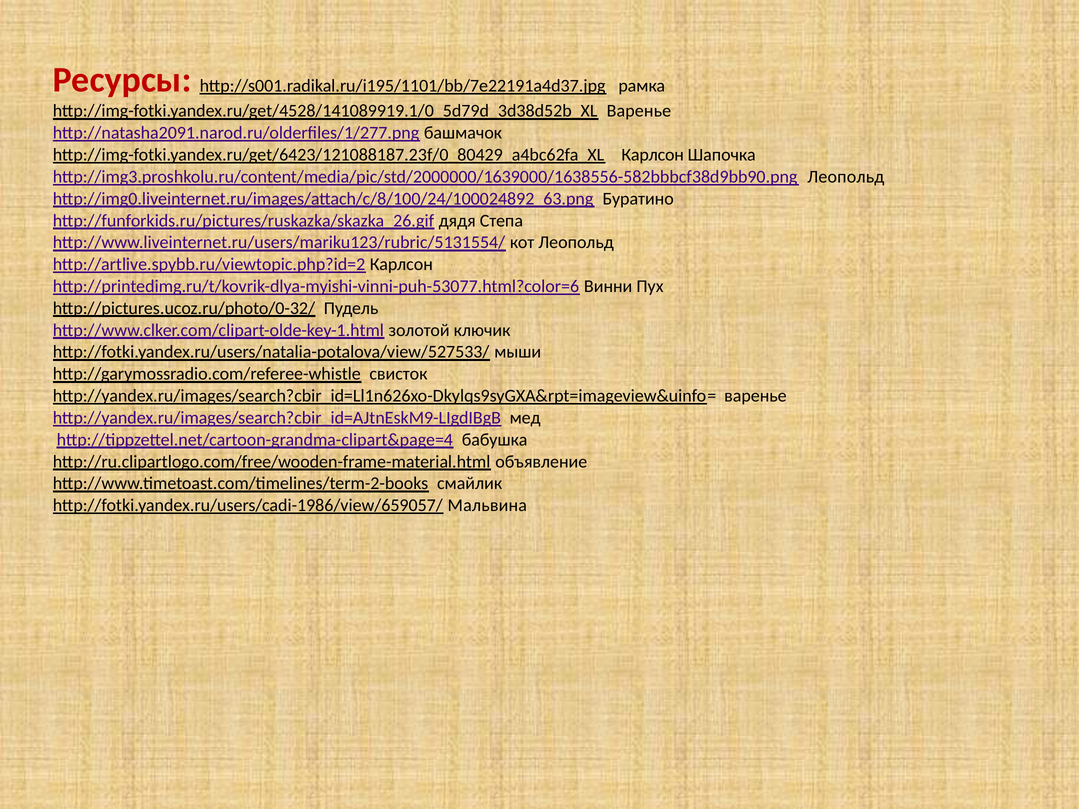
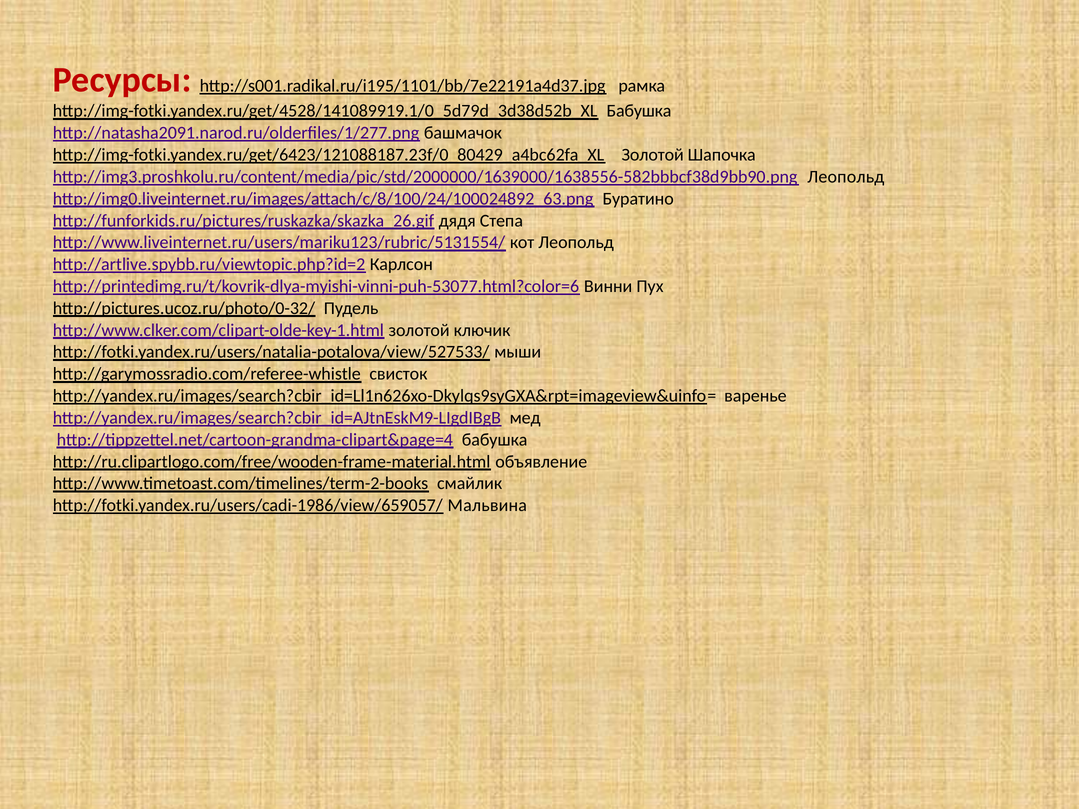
http://img-fotki.yandex.ru/get/4528/141089919.1/0_5d79d_3d38d52b_XL Варенье: Варенье -> Бабушка
http://img-fotki.yandex.ru/get/6423/121088187.23f/0_80429_a4bc62fa_XL Карлсон: Карлсон -> Золотой
